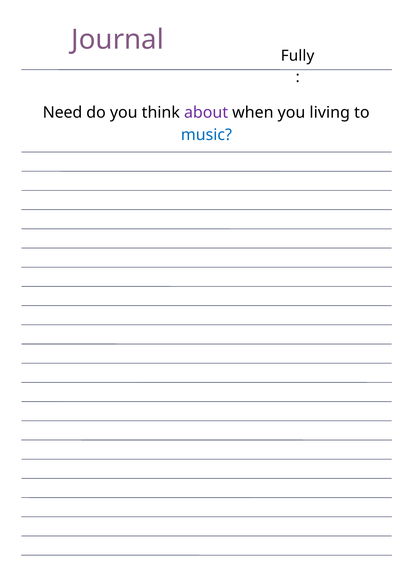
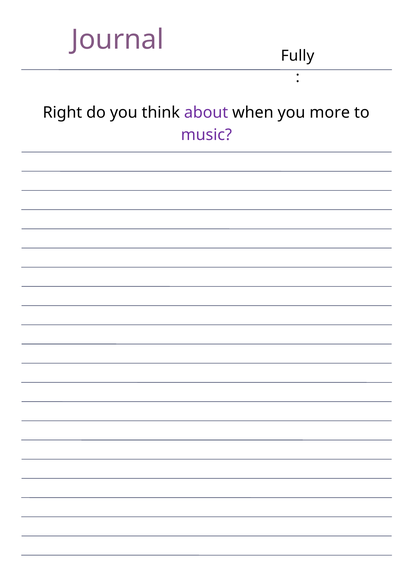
Need: Need -> Right
living: living -> more
music colour: blue -> purple
